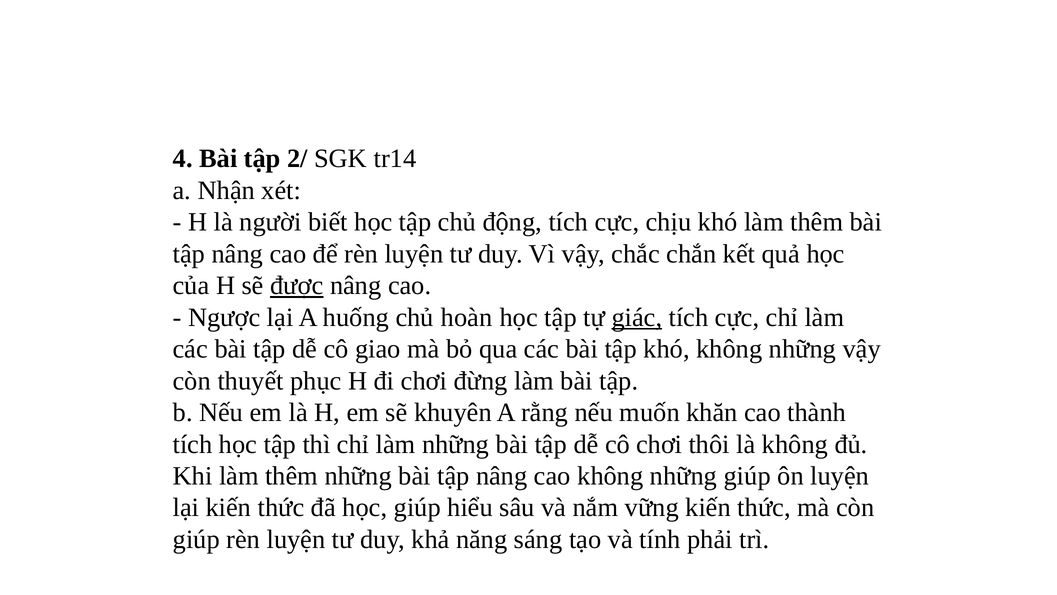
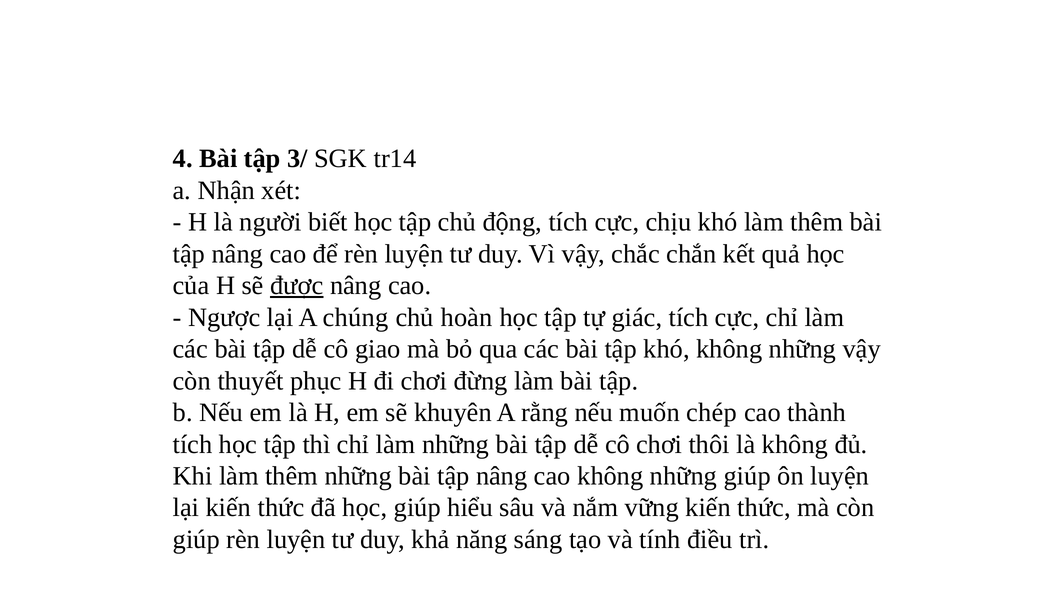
2/: 2/ -> 3/
huống: huống -> chúng
giác underline: present -> none
khăn: khăn -> chép
phải: phải -> điều
